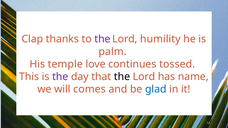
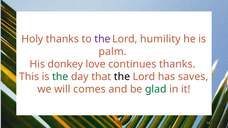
Clap: Clap -> Holy
temple: temple -> donkey
continues tossed: tossed -> thanks
the at (60, 77) colour: purple -> green
name: name -> saves
glad colour: blue -> green
